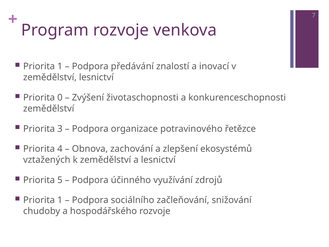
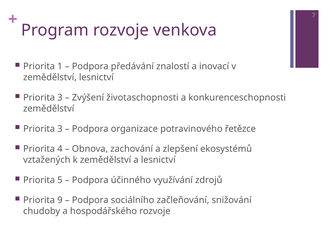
0 at (60, 97): 0 -> 3
1 at (60, 200): 1 -> 9
